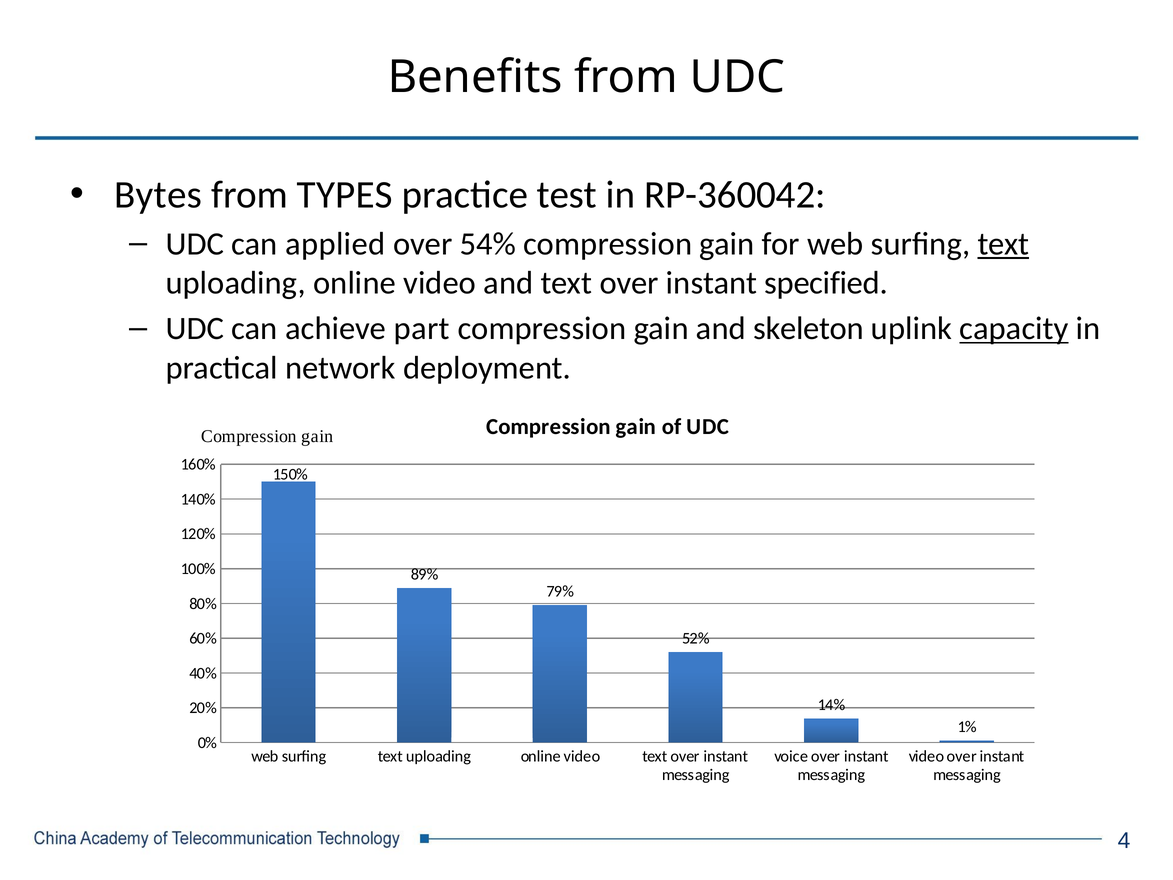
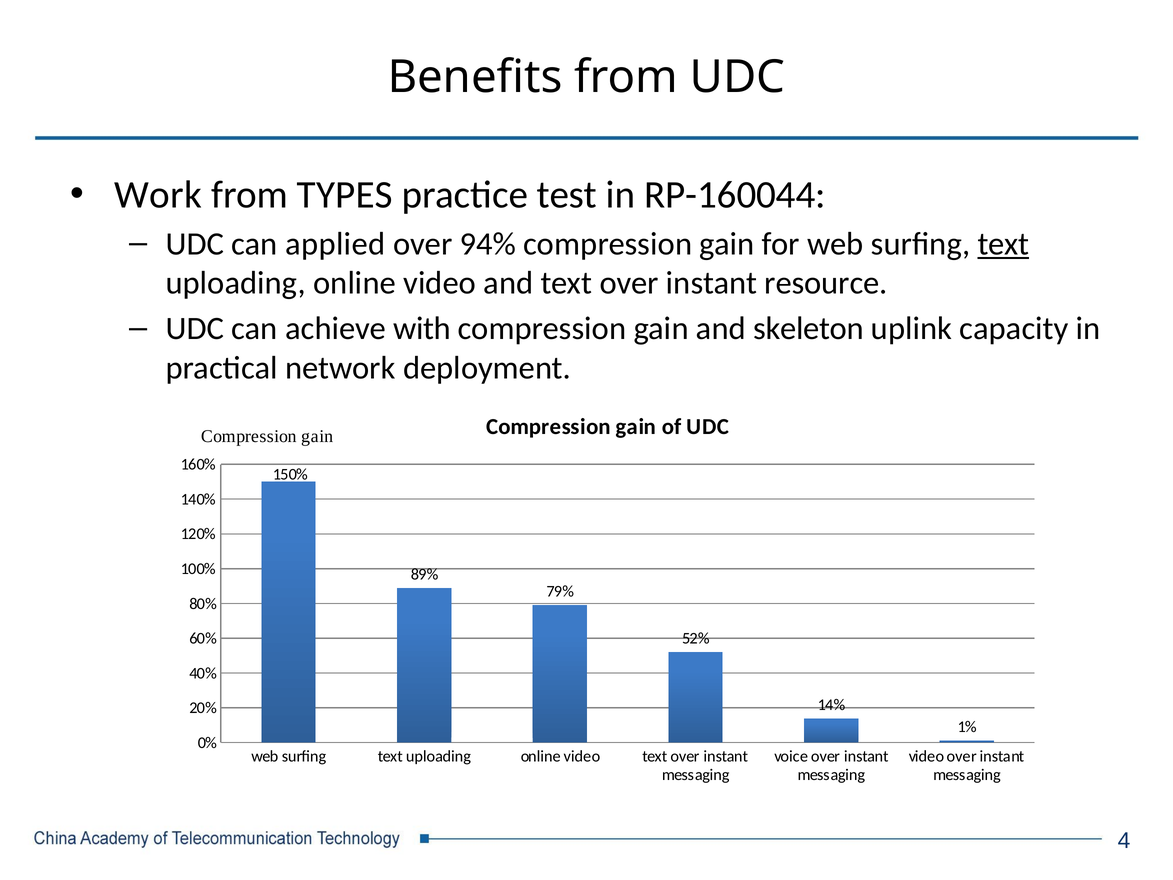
Bytes: Bytes -> Work
RP-360042: RP-360042 -> RP-160044
54%: 54% -> 94%
specified: specified -> resource
part: part -> with
capacity underline: present -> none
